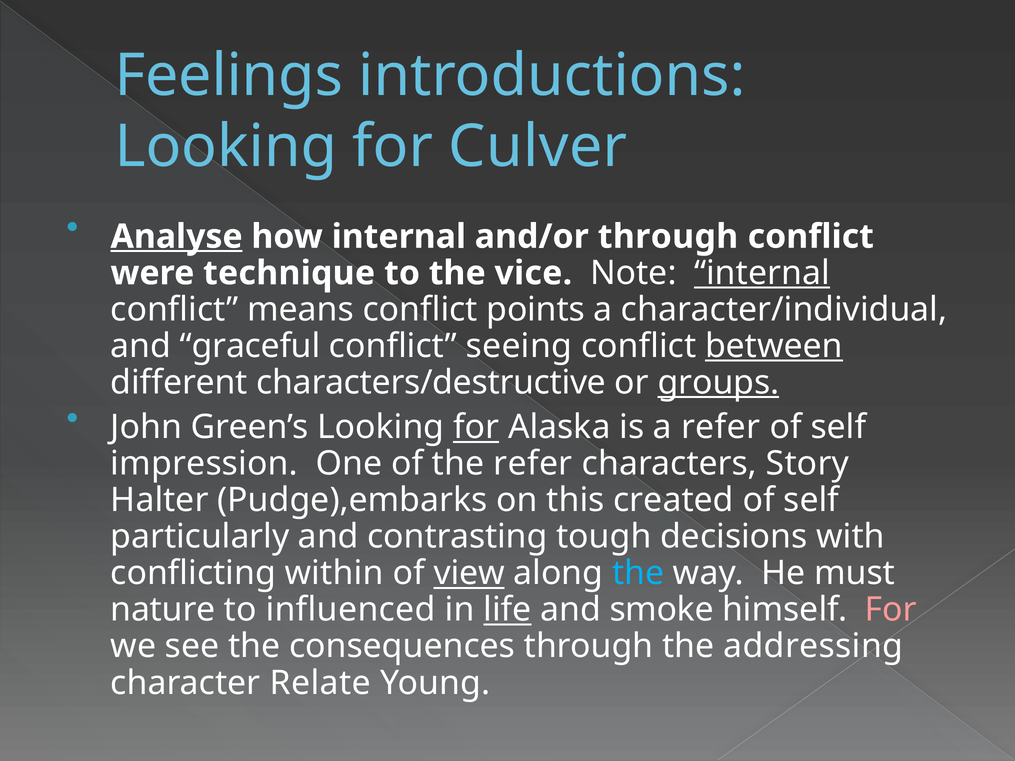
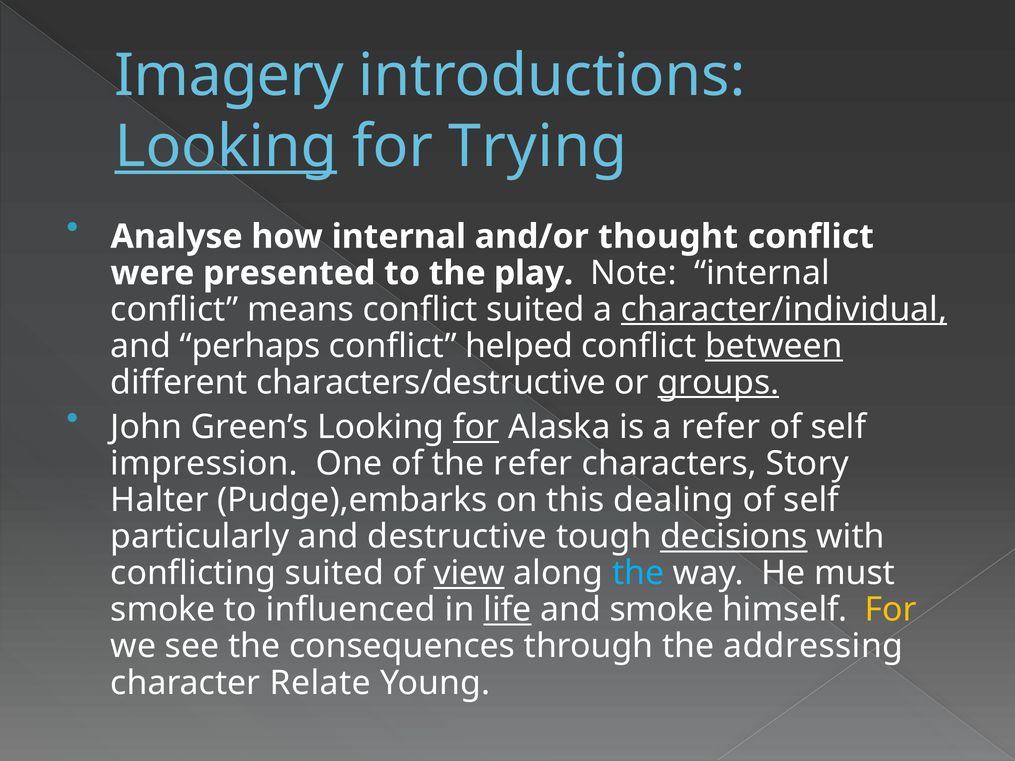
Feelings: Feelings -> Imagery
Looking at (226, 147) underline: none -> present
Culver: Culver -> Trying
Analyse underline: present -> none
and/or through: through -> thought
technique: technique -> presented
vice: vice -> play
internal at (762, 273) underline: present -> none
conflict points: points -> suited
character/individual underline: none -> present
graceful: graceful -> perhaps
seeing: seeing -> helped
created: created -> dealing
contrasting: contrasting -> destructive
decisions underline: none -> present
conflicting within: within -> suited
nature at (163, 610): nature -> smoke
For at (891, 610) colour: pink -> yellow
